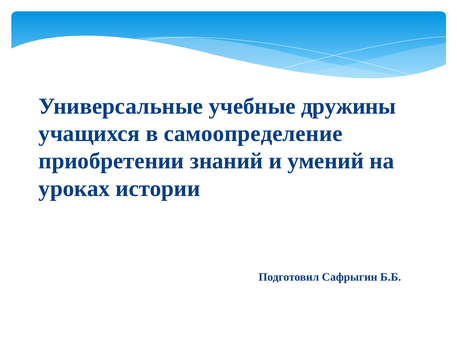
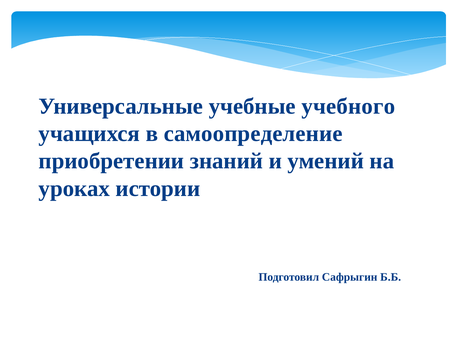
дружины: дружины -> учебного
